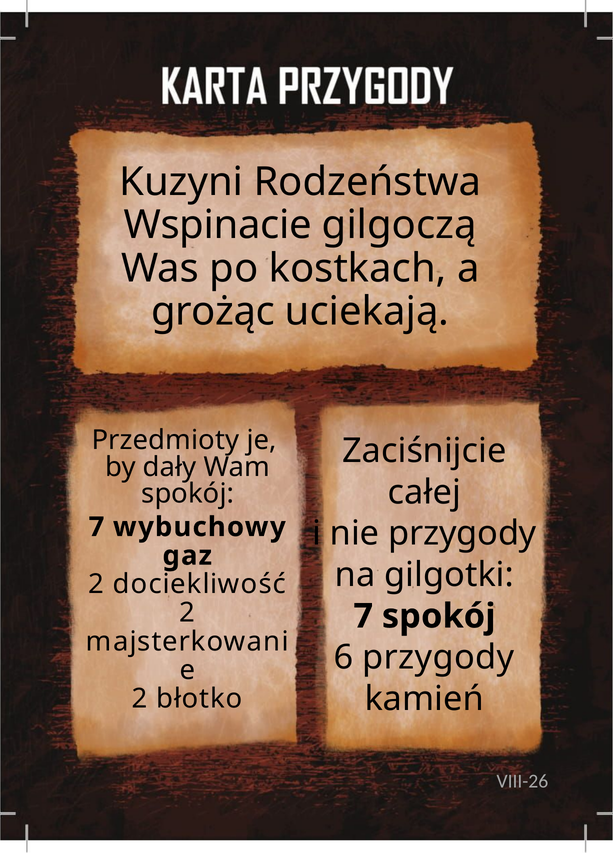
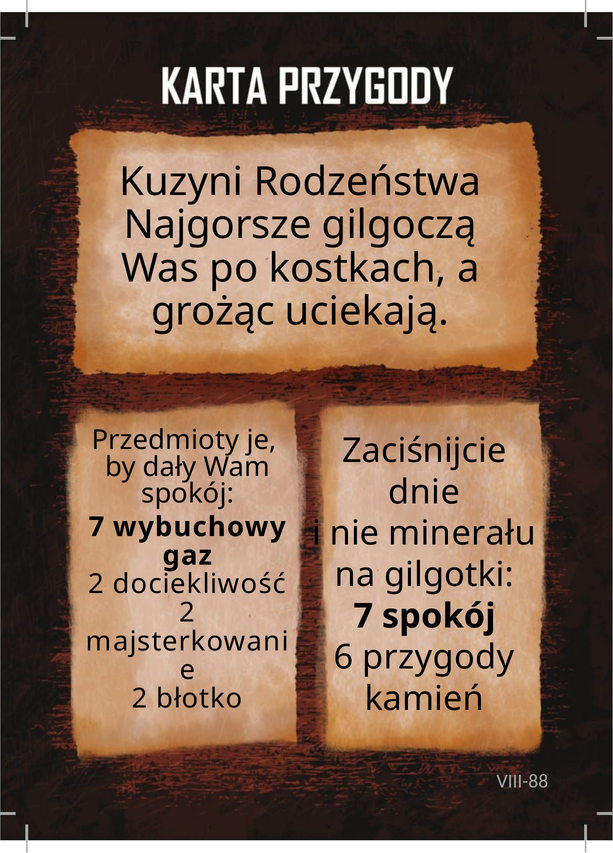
Wspinacie: Wspinacie -> Najgorsze
całej: całej -> dnie
nie przygody: przygody -> minerału
VIII-26: VIII-26 -> VIII-88
